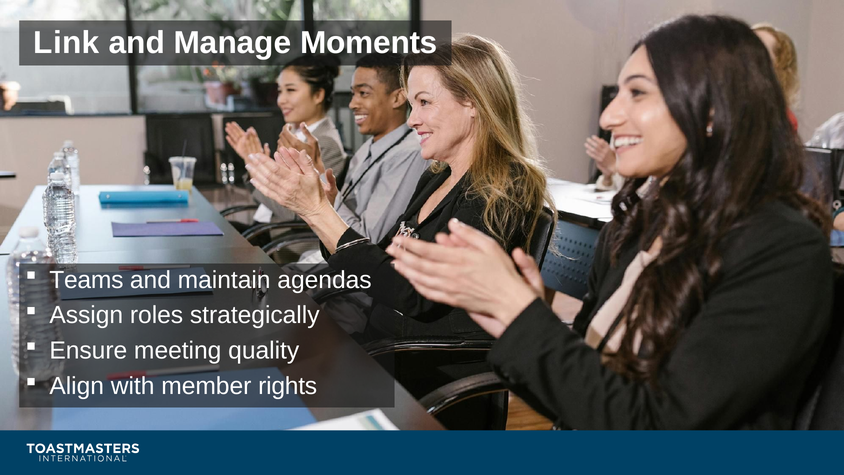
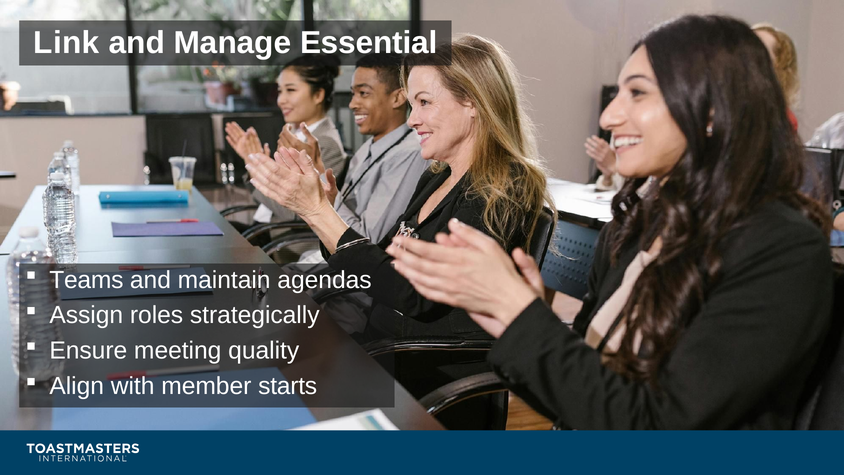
Moments: Moments -> Essential
rights: rights -> starts
